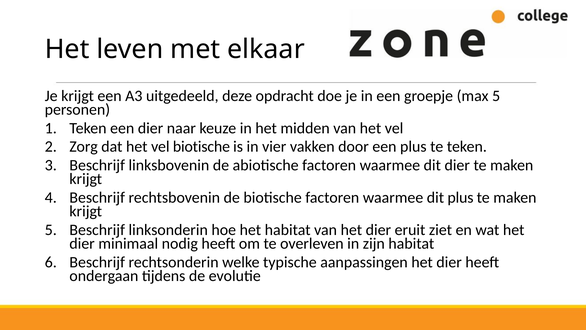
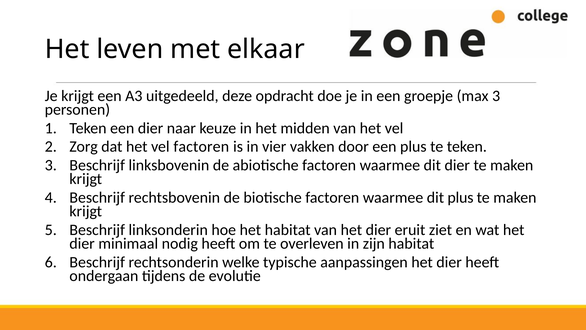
max 5: 5 -> 3
vel biotische: biotische -> factoren
